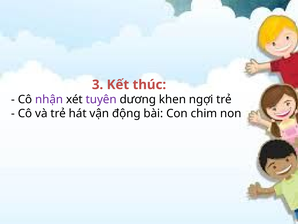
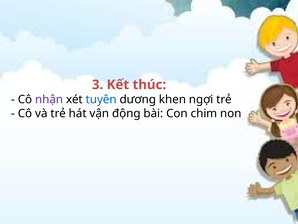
tuyên colour: purple -> blue
